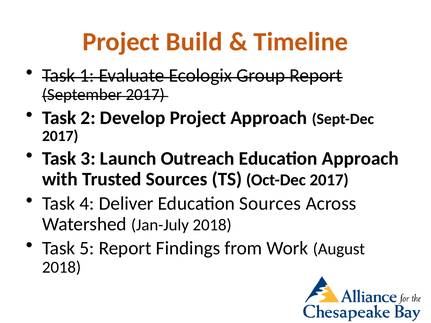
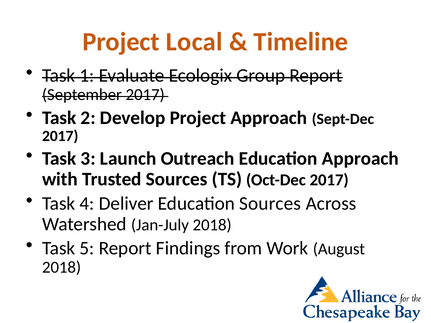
Build: Build -> Local
